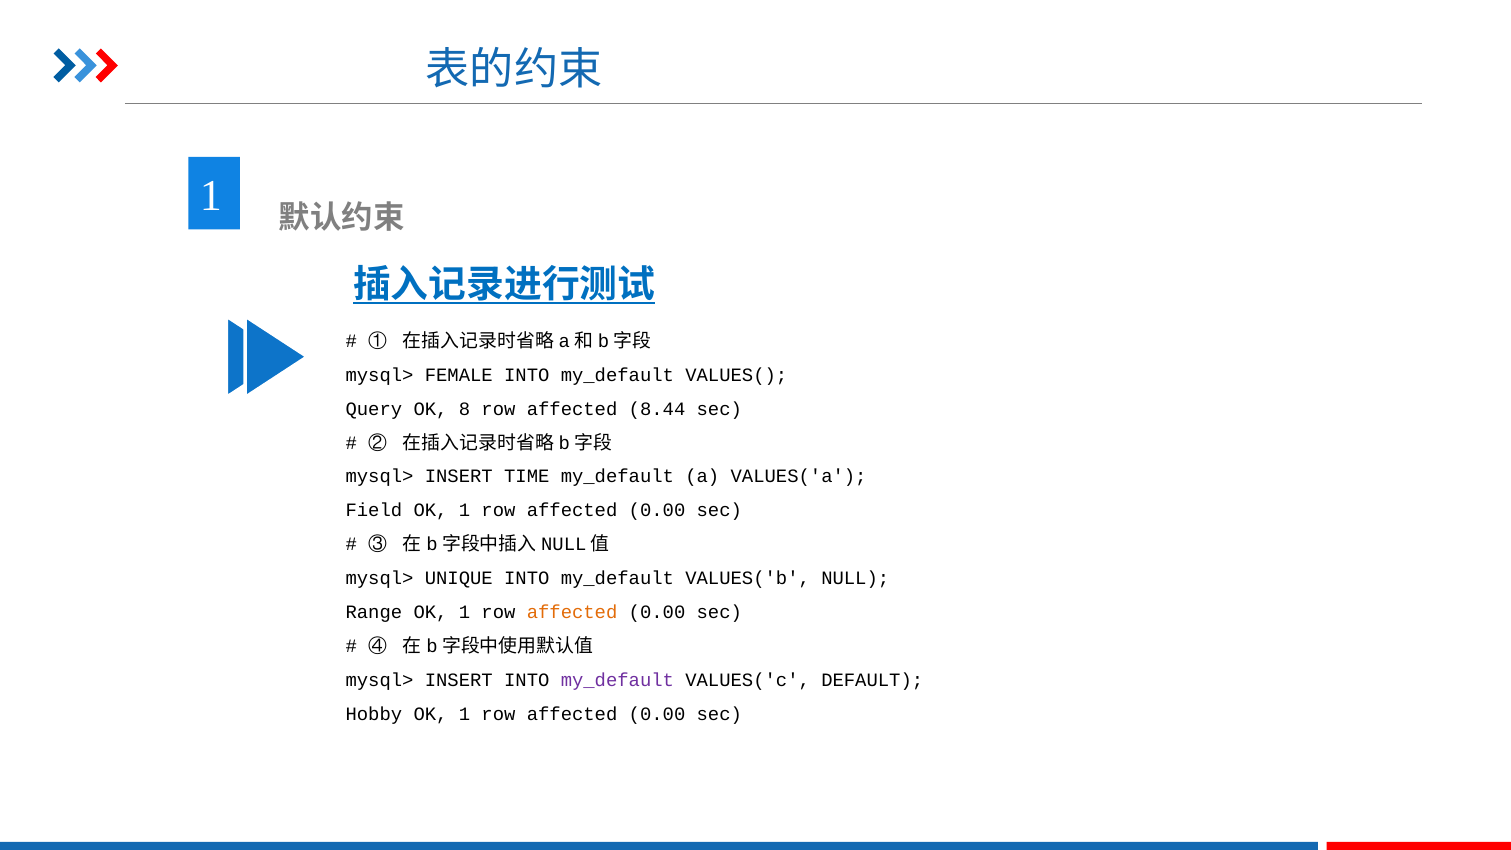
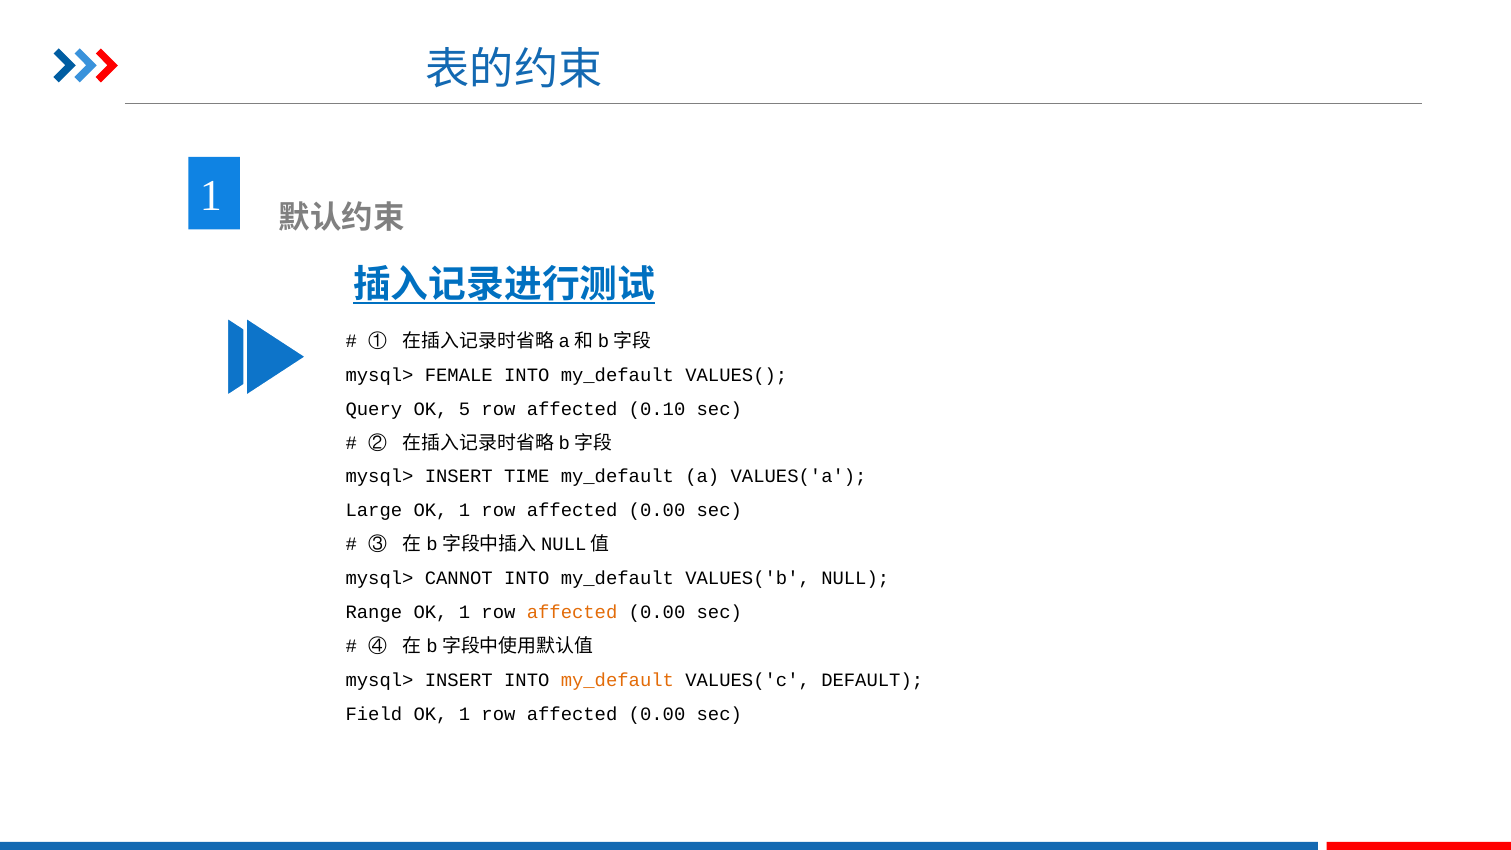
8: 8 -> 5
8.44: 8.44 -> 0.10
Field: Field -> Large
UNIQUE: UNIQUE -> CANNOT
my_default at (617, 681) colour: purple -> orange
Hobby: Hobby -> Field
